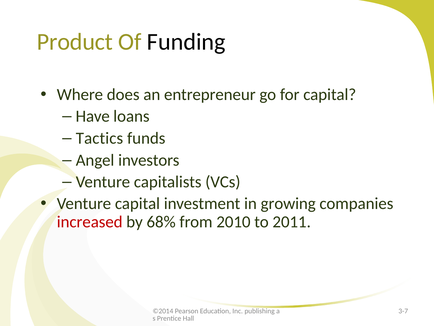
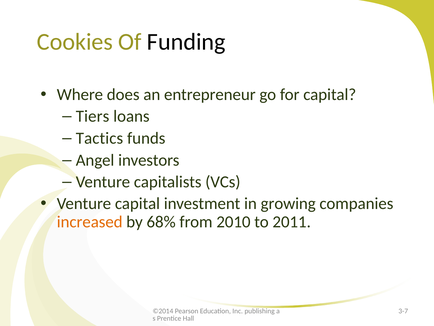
Product: Product -> Cookies
Have: Have -> Tiers
increased colour: red -> orange
